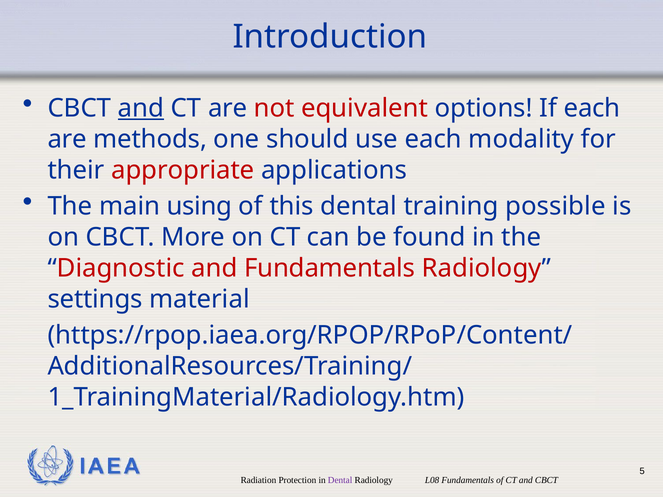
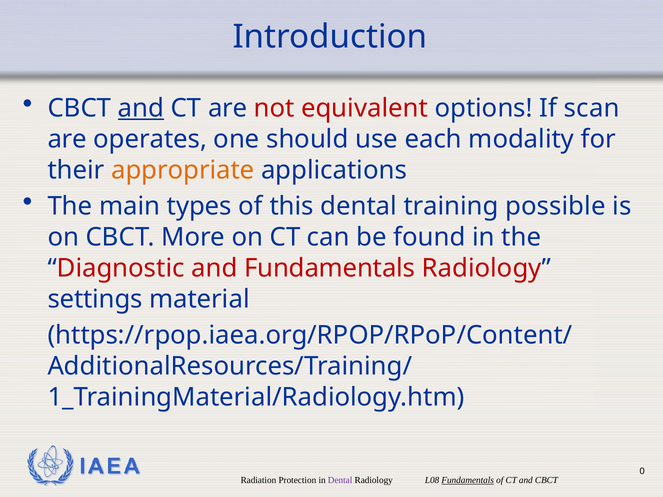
If each: each -> scan
methods: methods -> operates
appropriate colour: red -> orange
using: using -> types
5: 5 -> 0
Fundamentals at (468, 481) underline: none -> present
